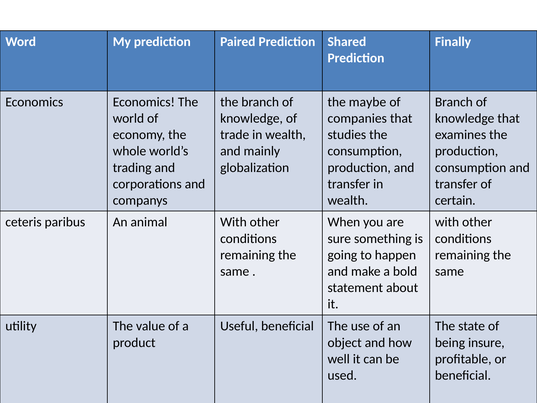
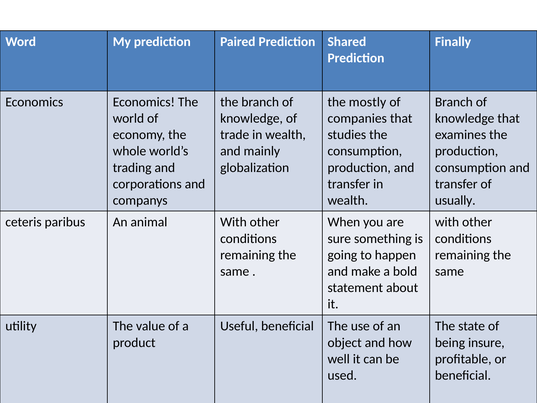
maybe: maybe -> mostly
certain: certain -> usually
